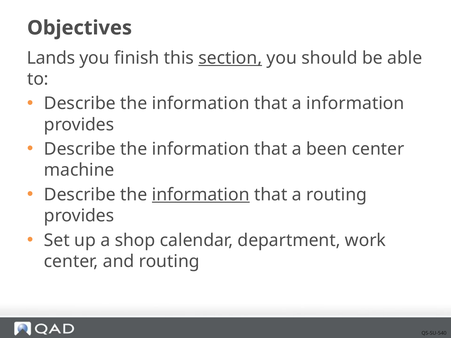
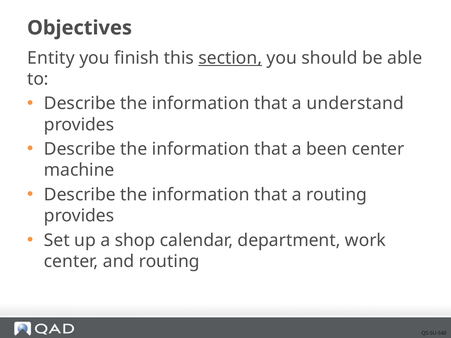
Lands: Lands -> Entity
a information: information -> understand
information at (201, 195) underline: present -> none
